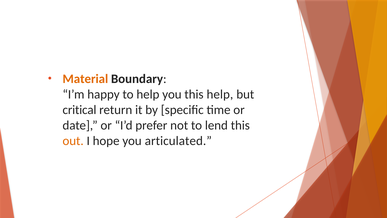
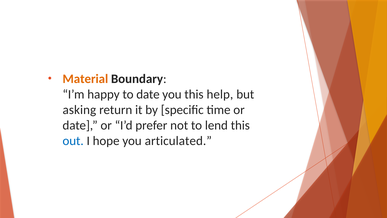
to help: help -> date
critical: critical -> asking
out colour: orange -> blue
